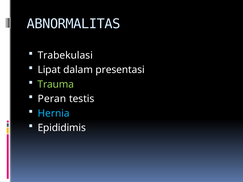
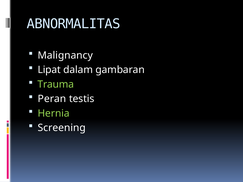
Trabekulasi: Trabekulasi -> Malignancy
presentasi: presentasi -> gambaran
Hernia colour: light blue -> light green
Epididimis: Epididimis -> Screening
